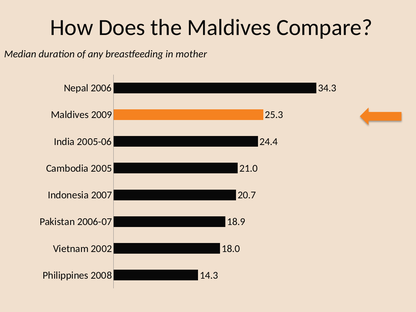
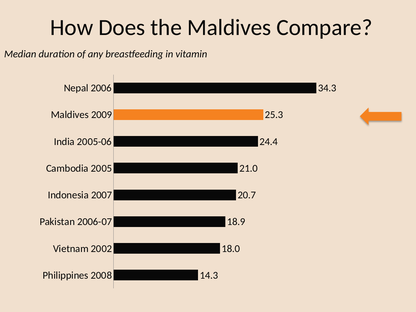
mother: mother -> vitamin
